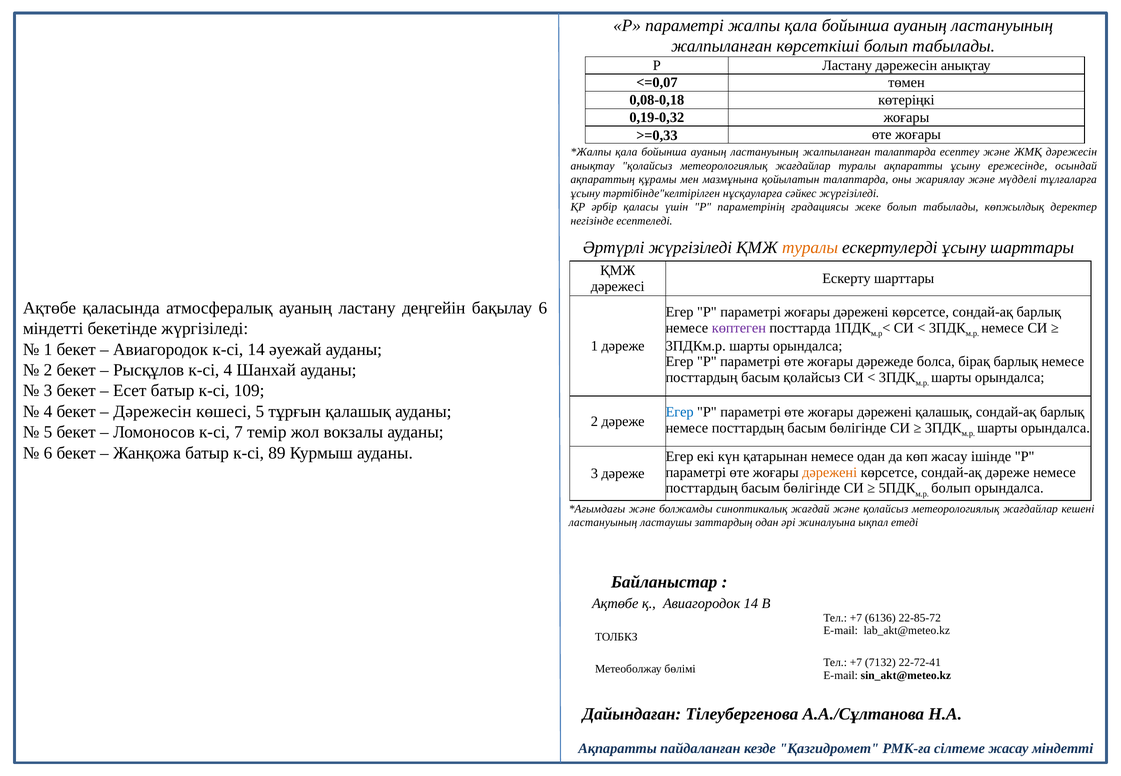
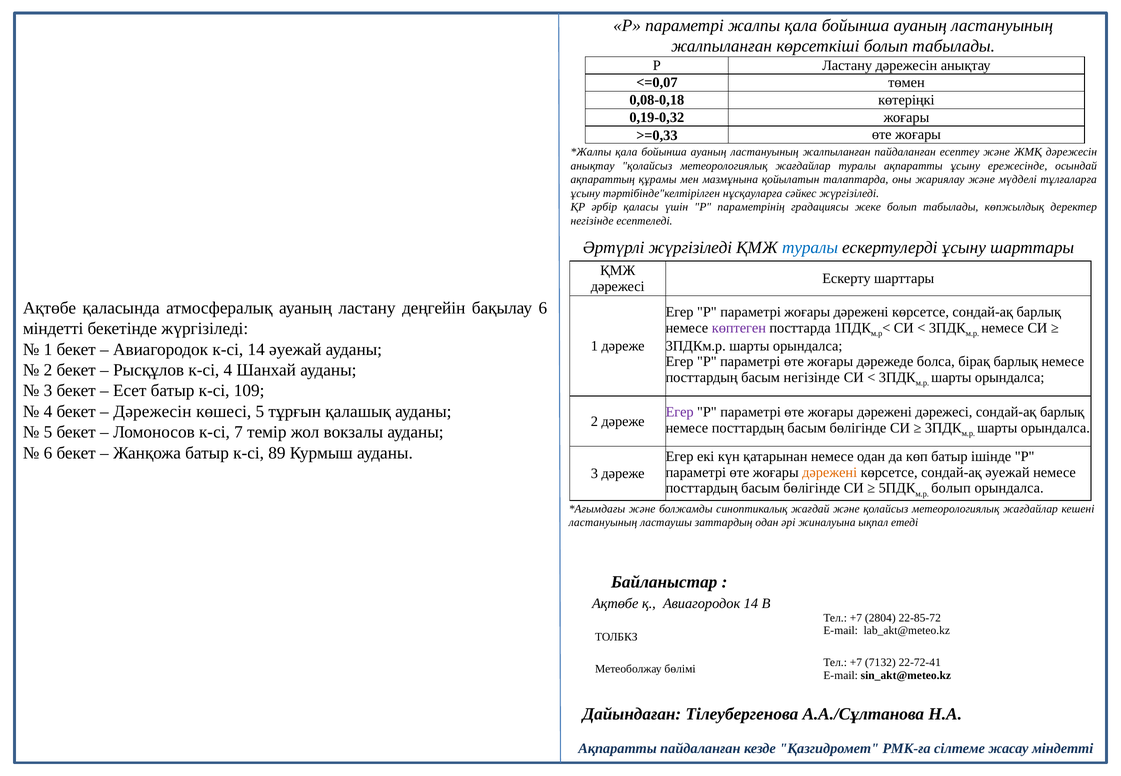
жалпыланған талаптарда: талаптарда -> пайдаланған
туралы at (810, 248) colour: orange -> blue
басым қолайсыз: қолайсыз -> негізінде
Егер at (680, 412) colour: blue -> purple
дәрежені қалашық: қалашық -> дәрежесі
көп жасау: жасау -> батыр
сондай-ақ дәреже: дәреже -> әуежай
6136: 6136 -> 2804
